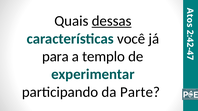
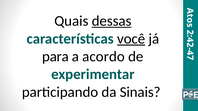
você underline: none -> present
templo: templo -> acordo
Parte: Parte -> Sinais
